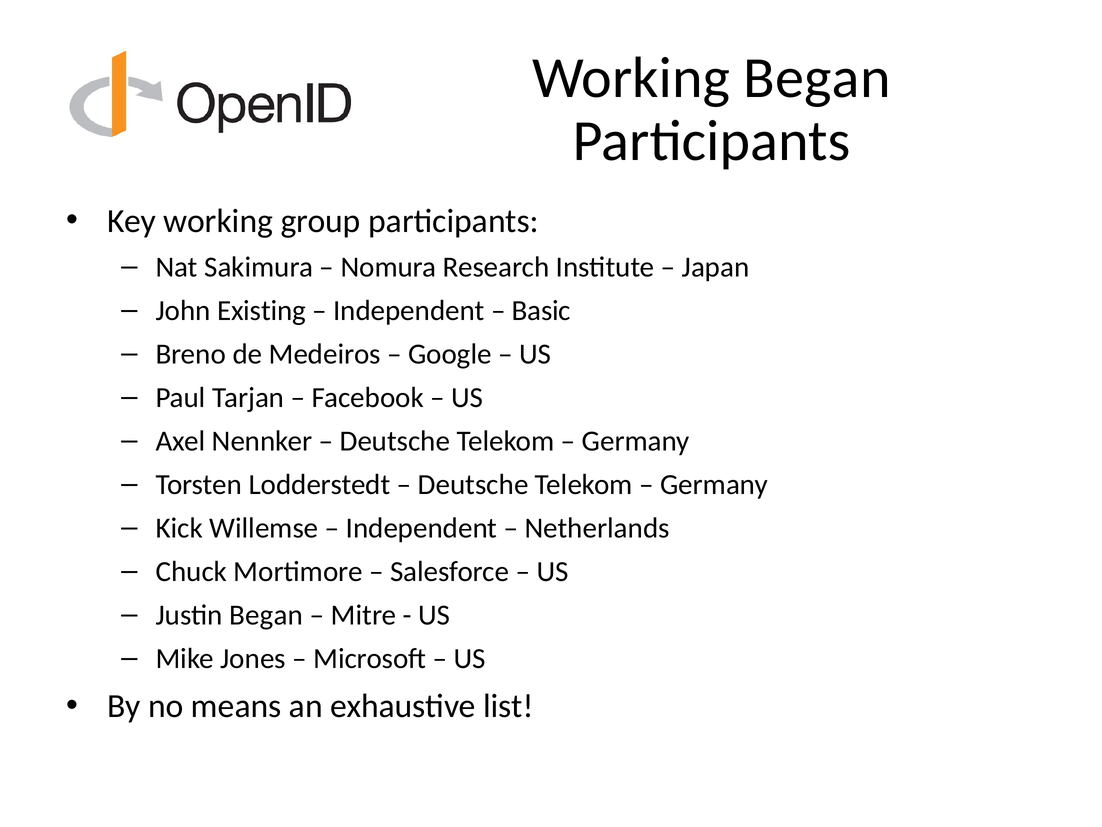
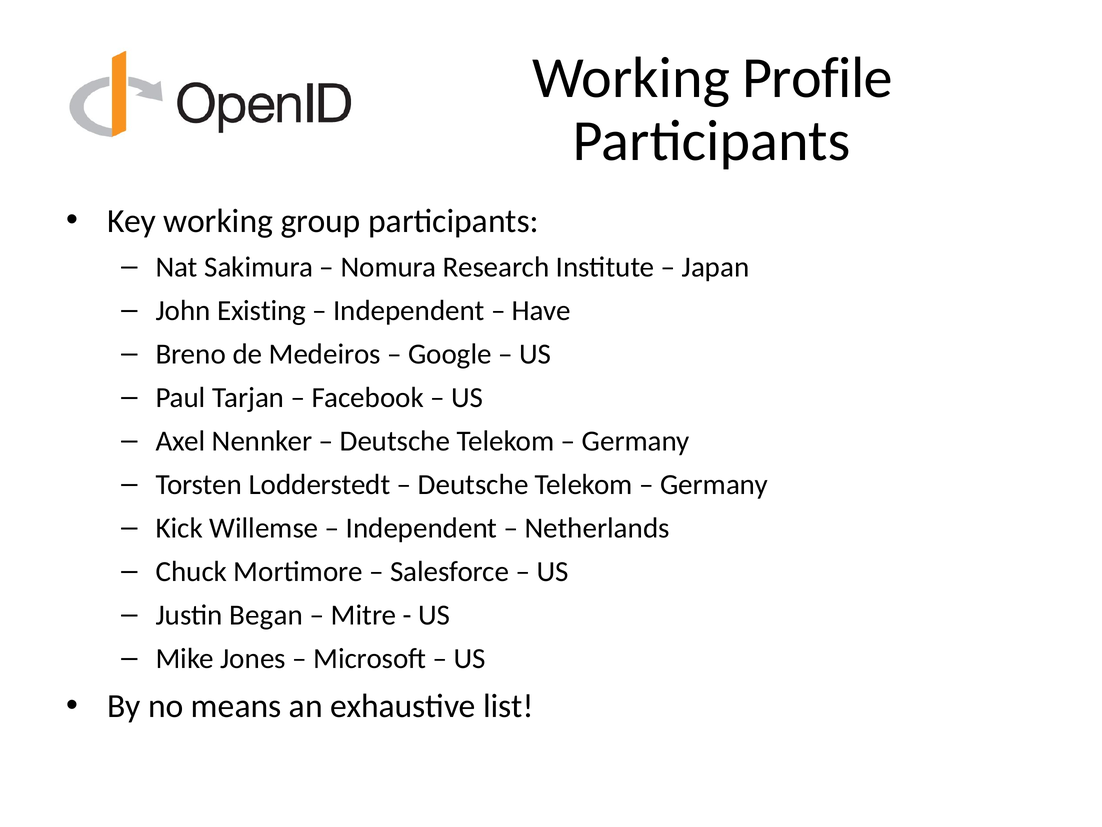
Working Began: Began -> Profile
Basic: Basic -> Have
